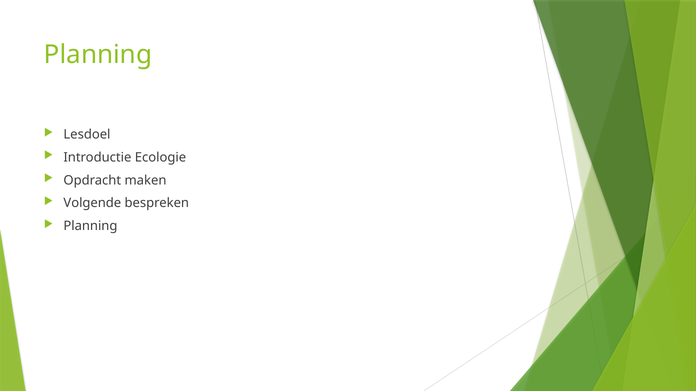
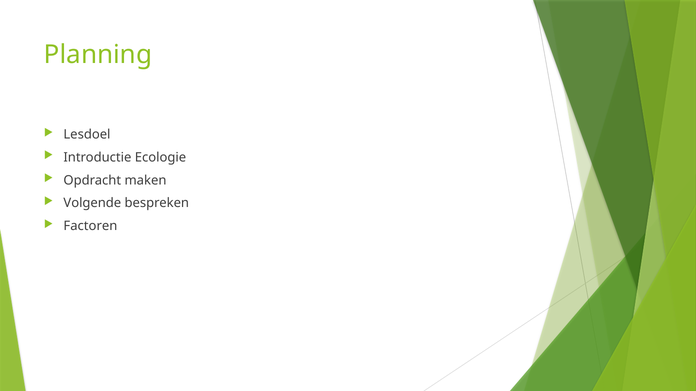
Planning at (90, 226): Planning -> Factoren
